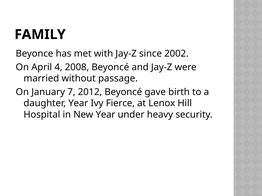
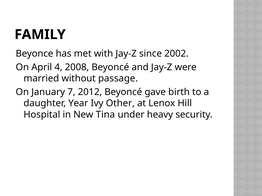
Fierce: Fierce -> Other
New Year: Year -> Tina
